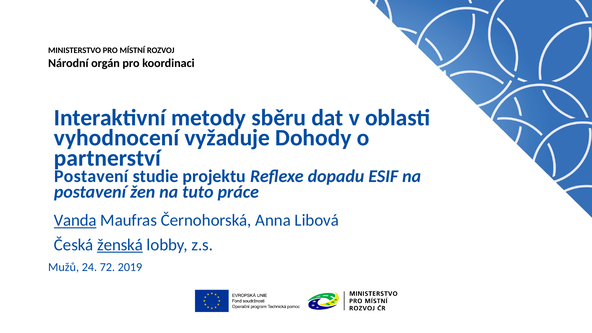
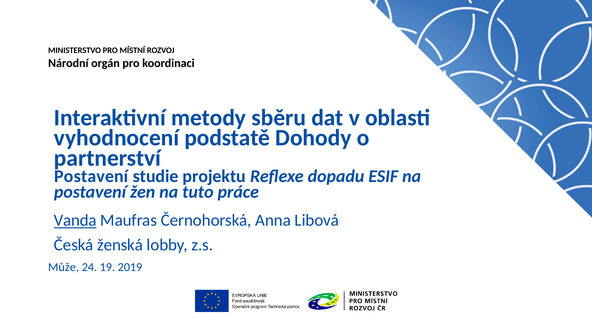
vyžaduje: vyžaduje -> podstatě
ženská underline: present -> none
Mužů: Mužů -> Může
72: 72 -> 19
